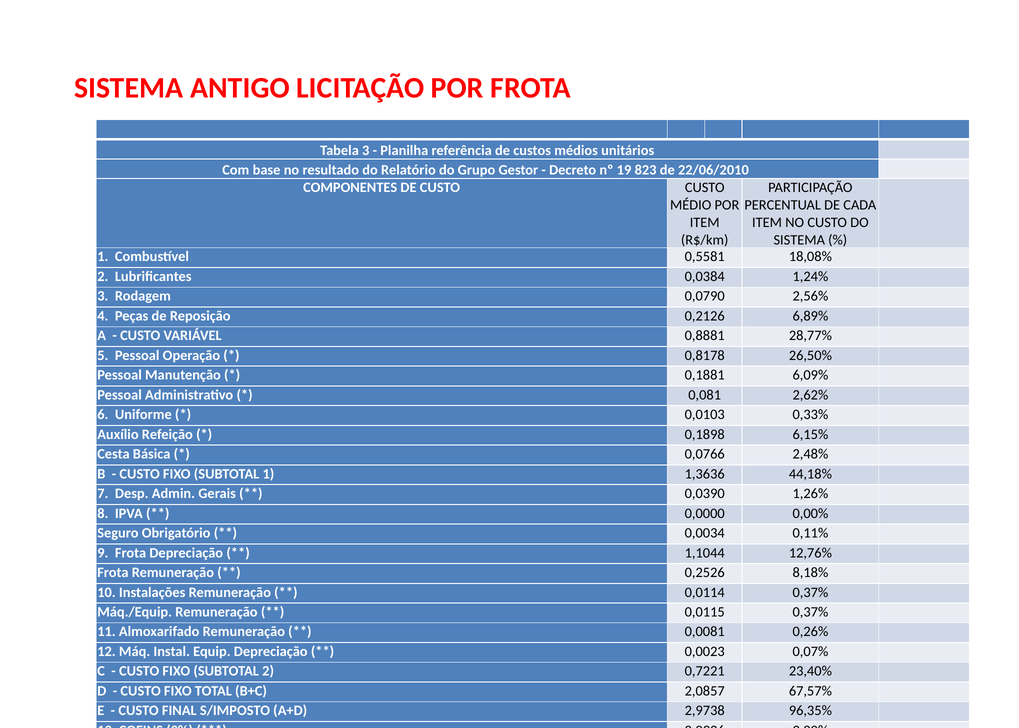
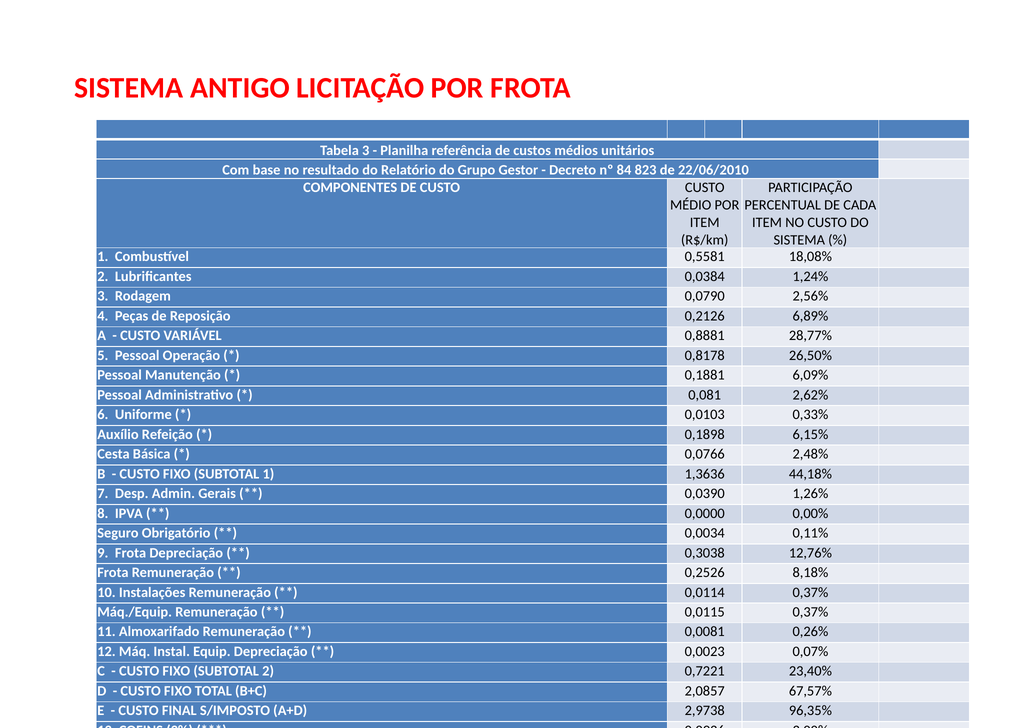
19: 19 -> 84
1,1044: 1,1044 -> 0,3038
